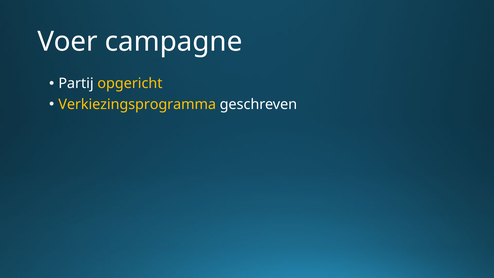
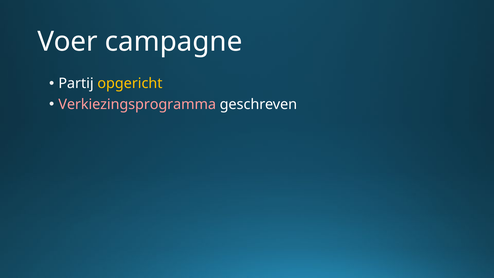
Verkiezingsprogramma colour: yellow -> pink
